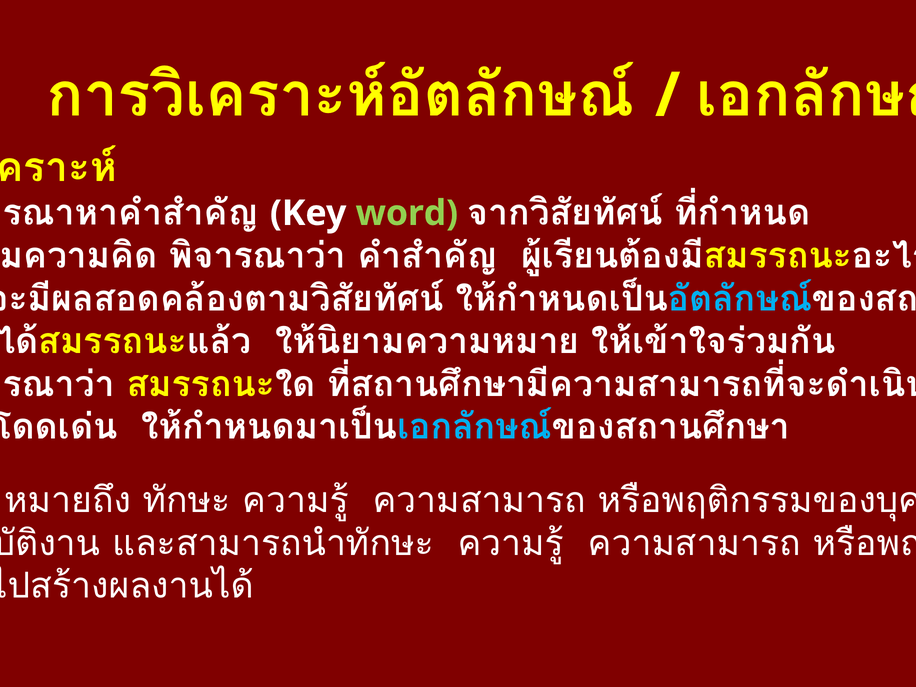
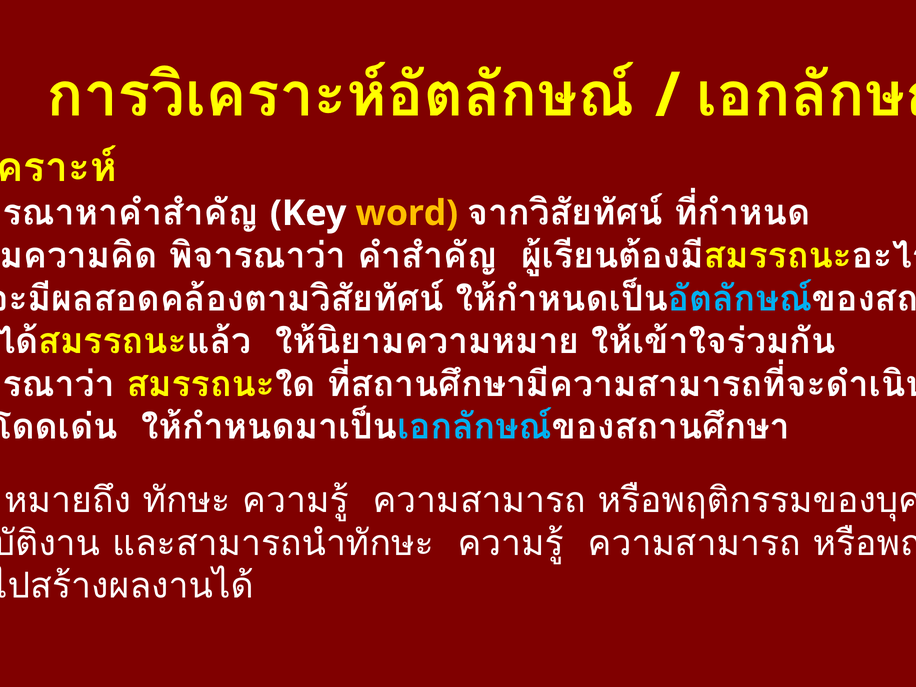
word colour: light green -> yellow
